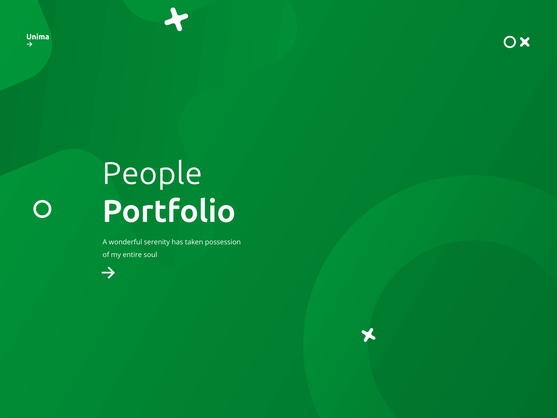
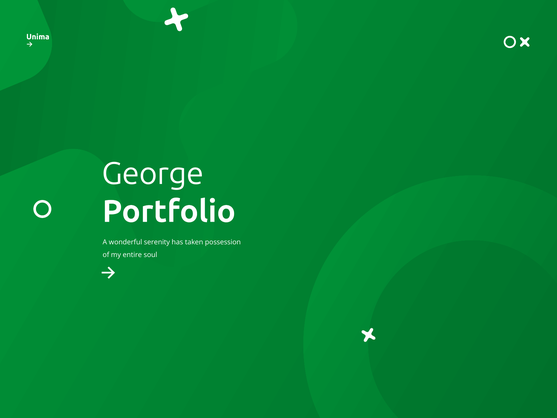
People: People -> George
